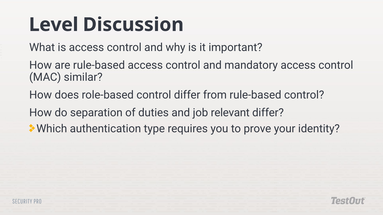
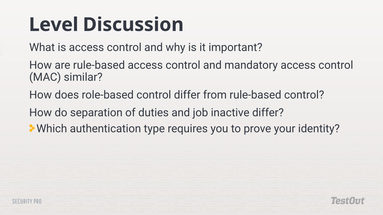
relevant: relevant -> inactive
